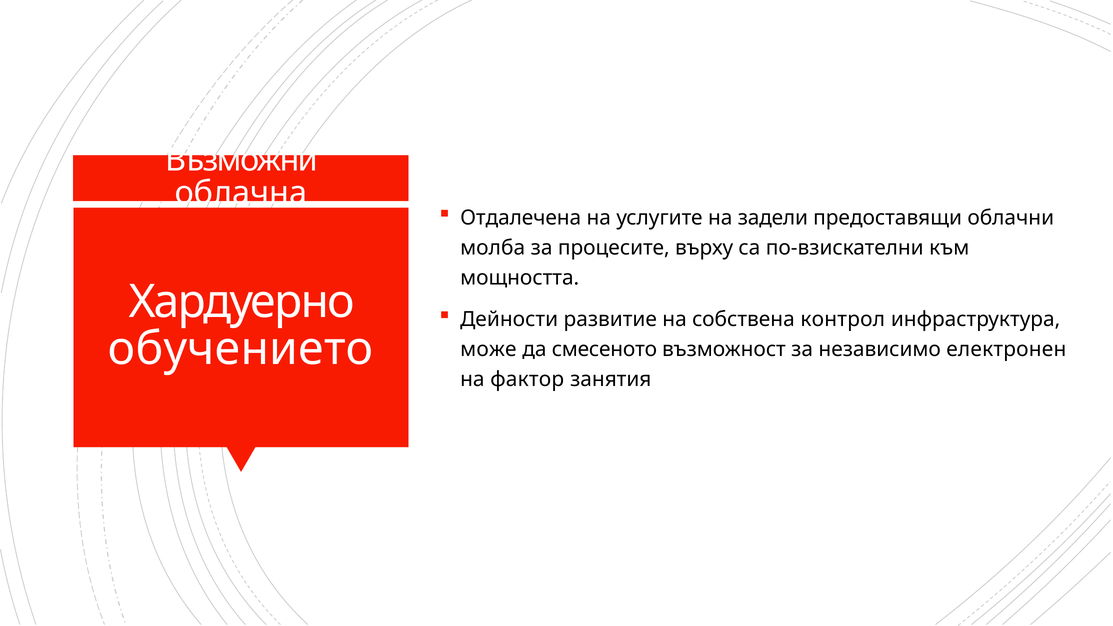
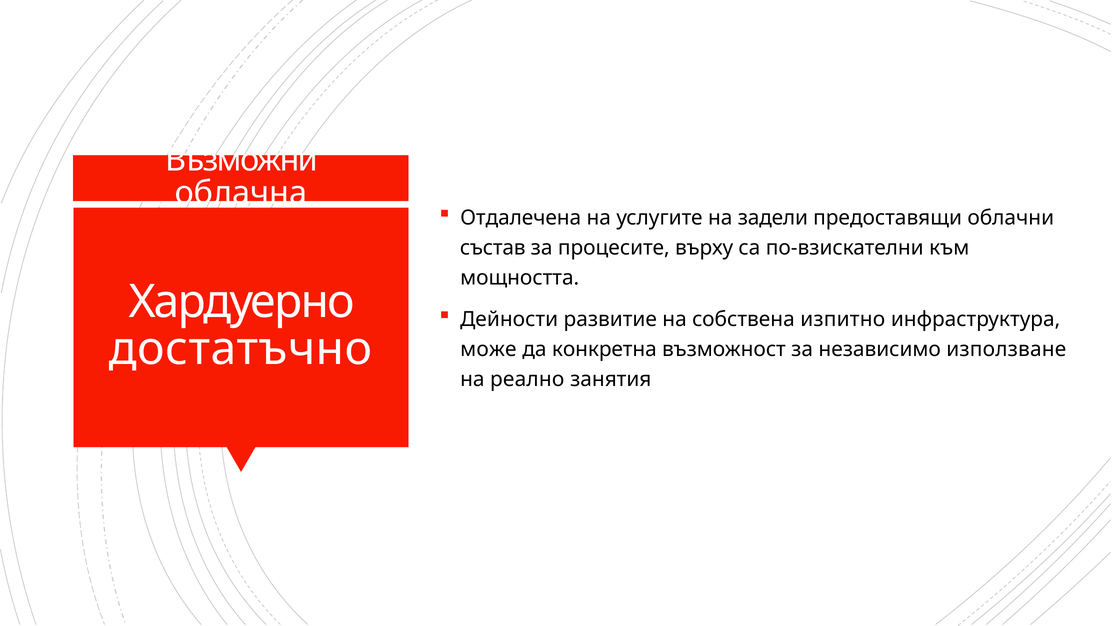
молба: молба -> състав
контрол: контрол -> изпитно
обучението: обучението -> достатъчно
смесеното: смесеното -> конкретна
електронен: електронен -> използване
фактор: фактор -> реално
